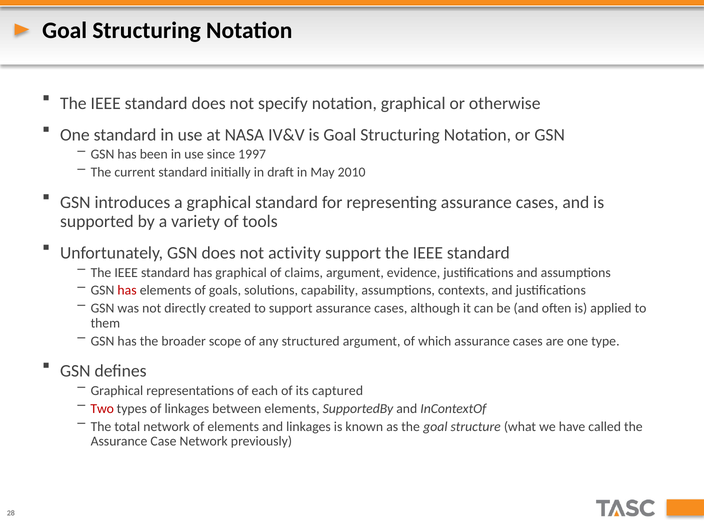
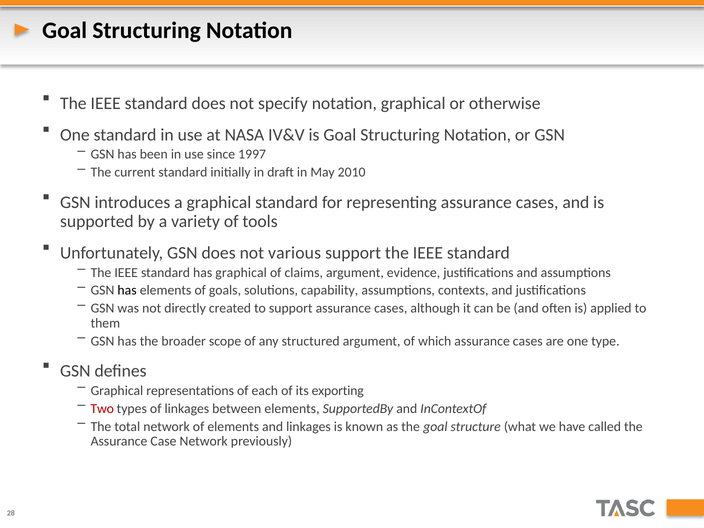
activity: activity -> various
has at (127, 290) colour: red -> black
captured: captured -> exporting
